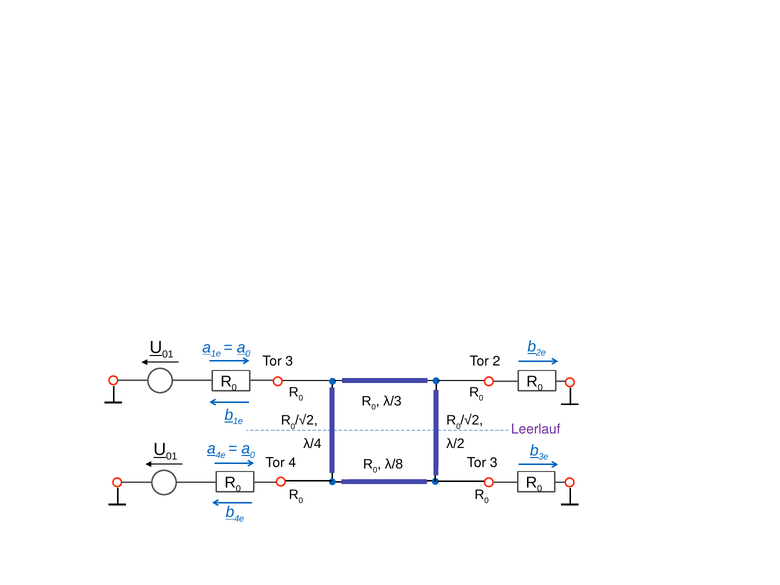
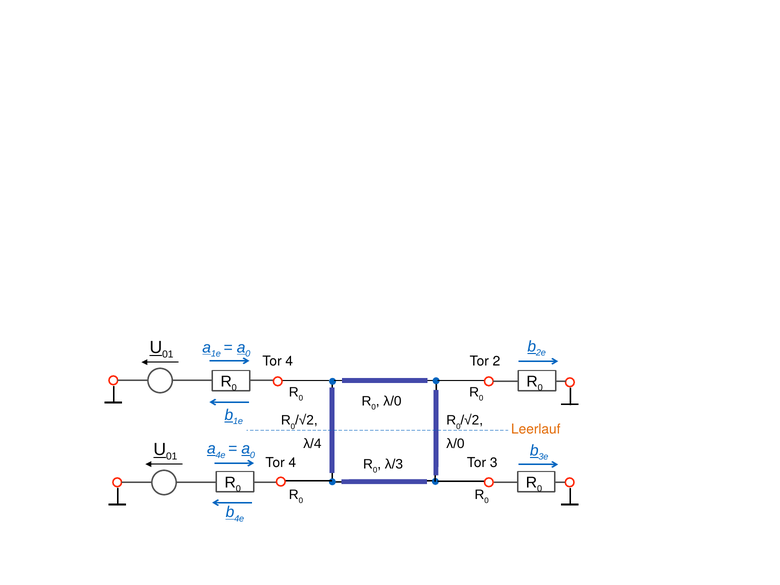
3 at (289, 361): 3 -> 4
λ/3 at (392, 401): λ/3 -> λ/0
Leerlauf colour: purple -> orange
λ/2 at (455, 444): λ/2 -> λ/0
λ/8: λ/8 -> λ/3
